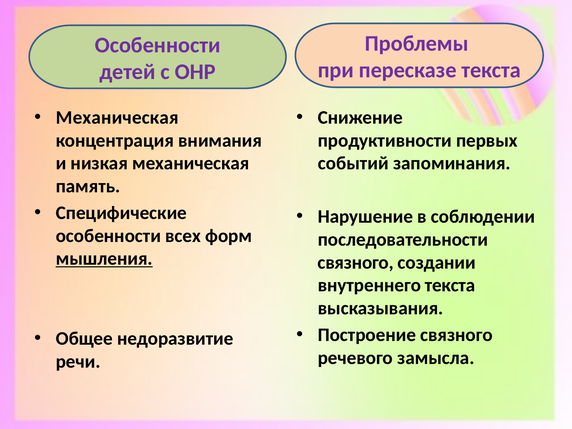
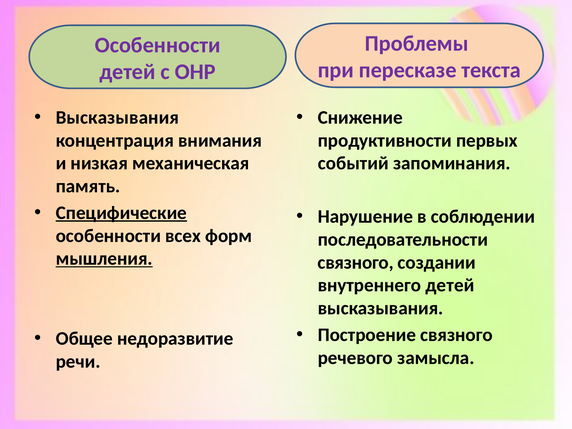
Механическая at (117, 118): Механическая -> Высказывания
Специфические underline: none -> present
внутреннего текста: текста -> детей
